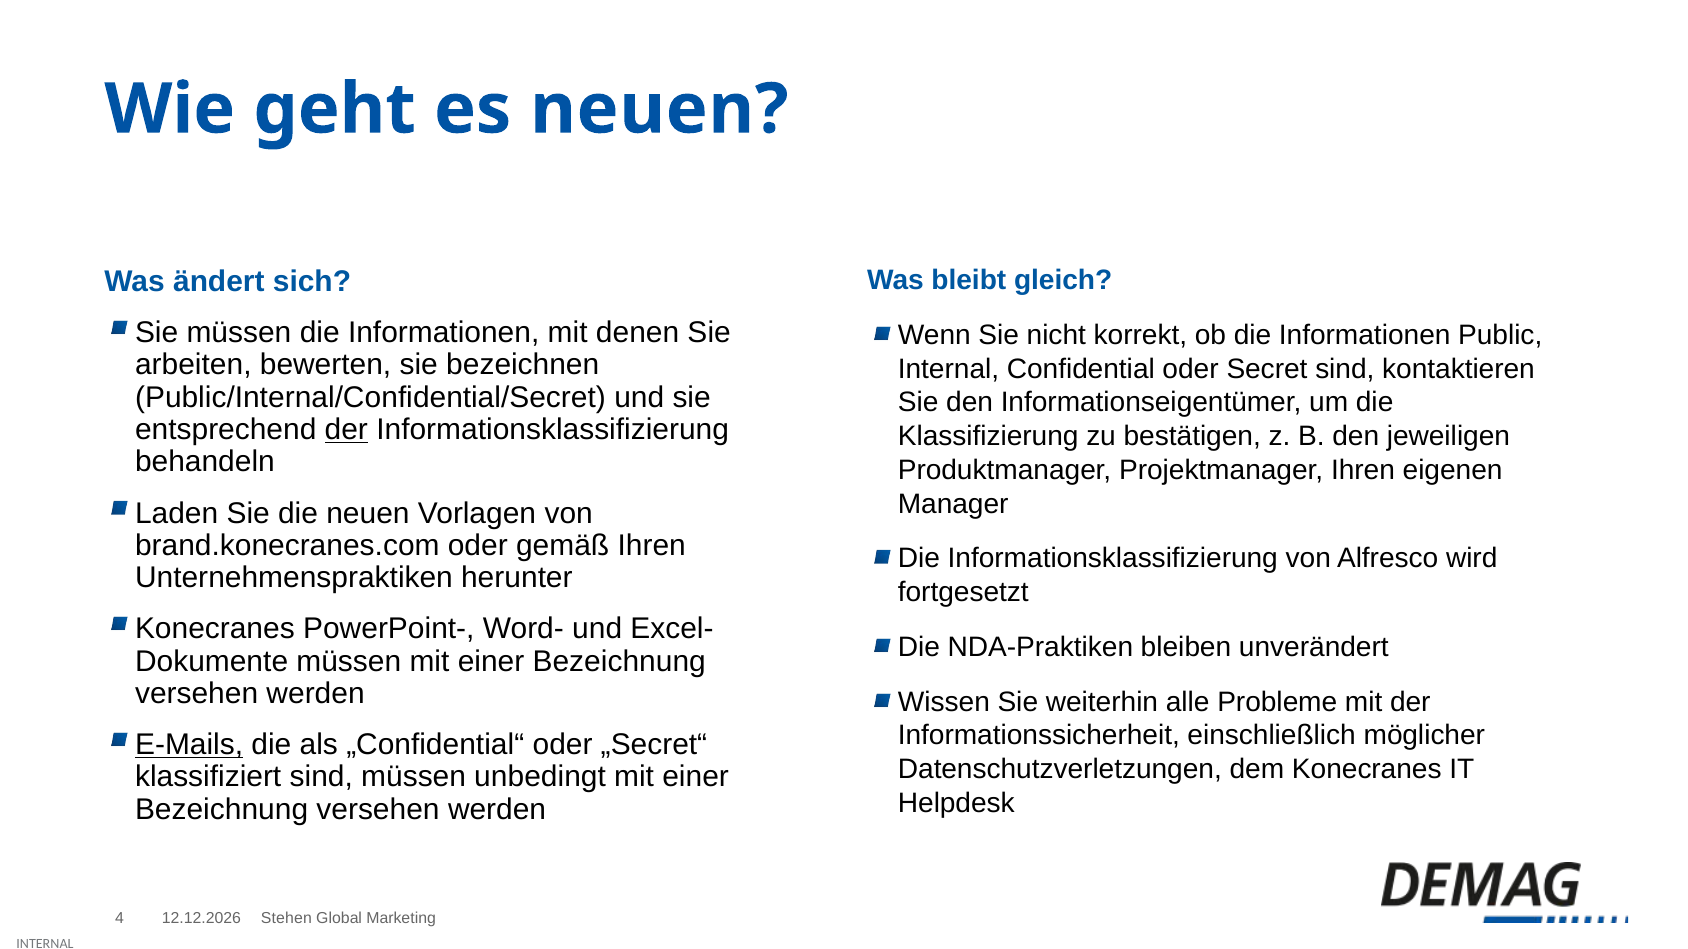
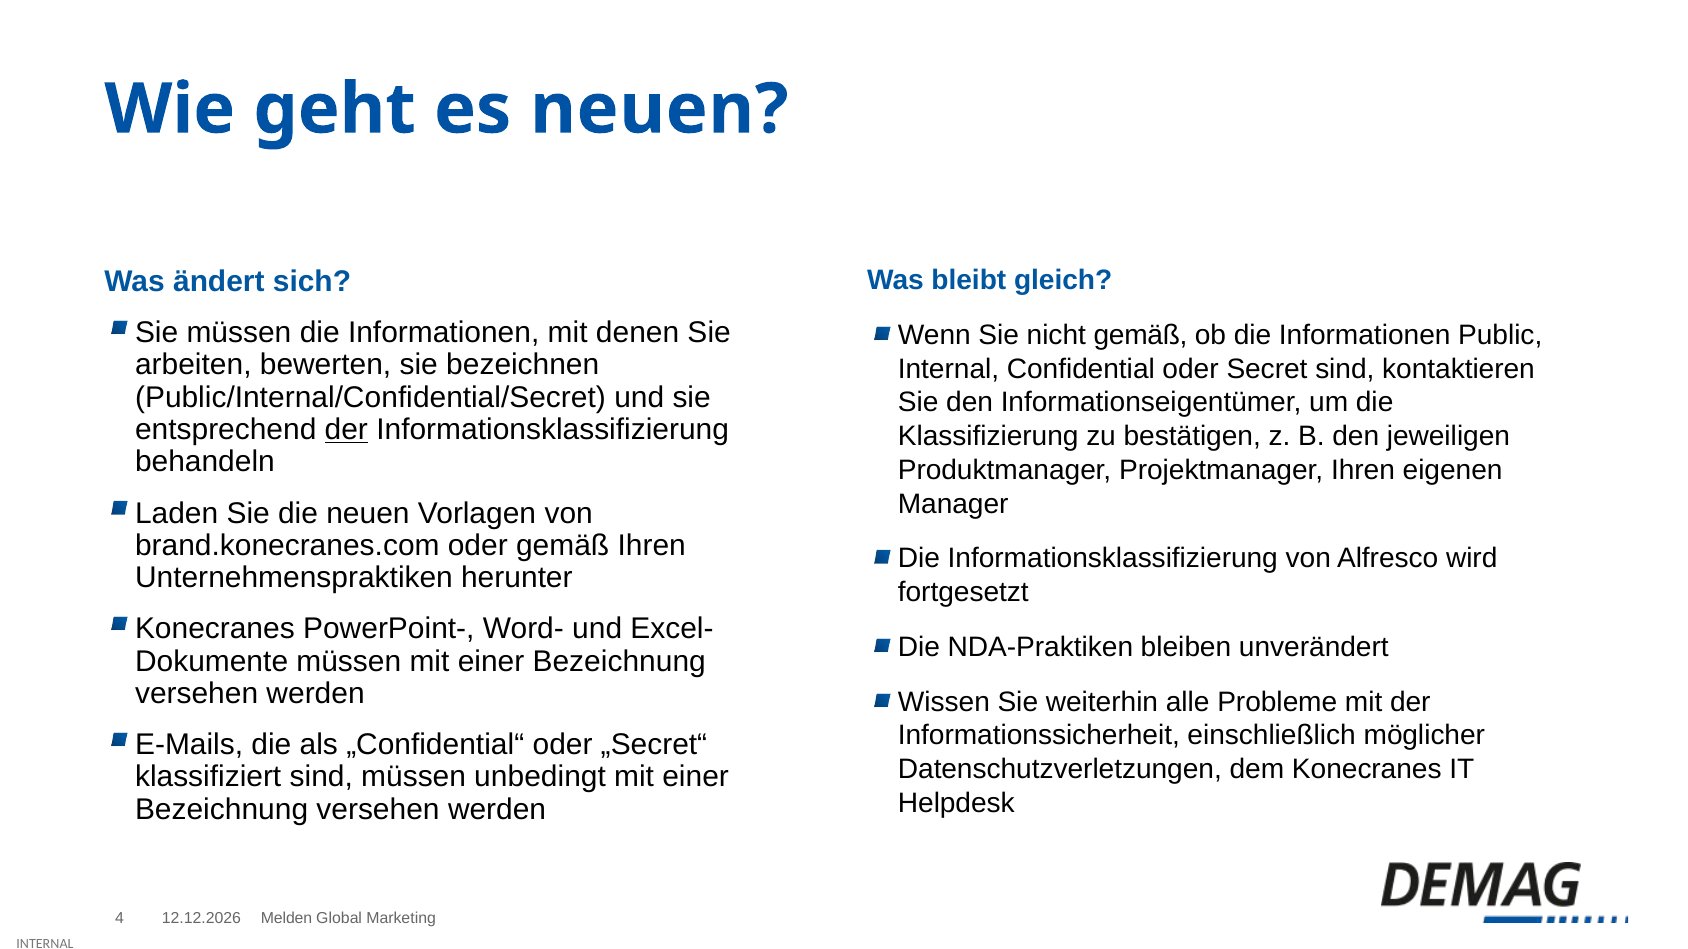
nicht korrekt: korrekt -> gemäß
E-Mails underline: present -> none
Stehen: Stehen -> Melden
